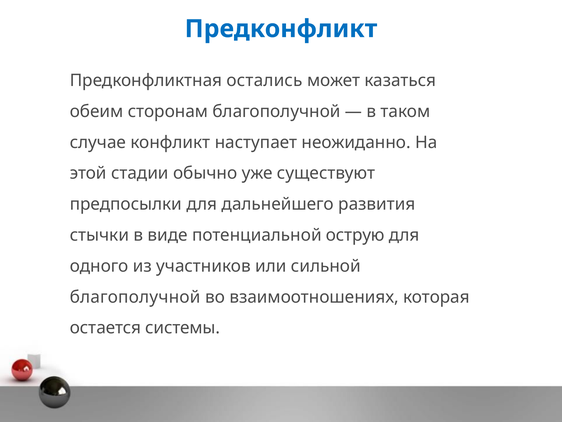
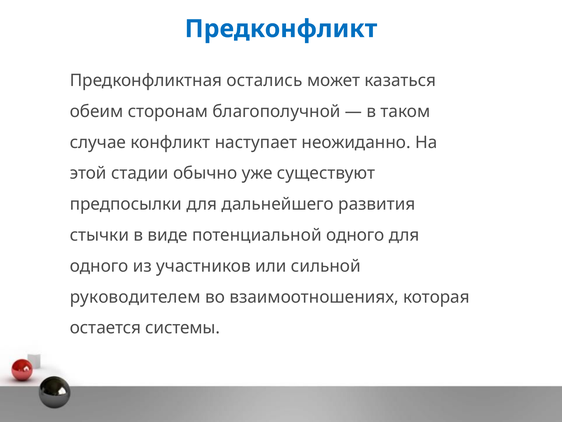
потенциальной острую: острую -> одного
благополучной at (135, 297): благополучной -> руководителем
